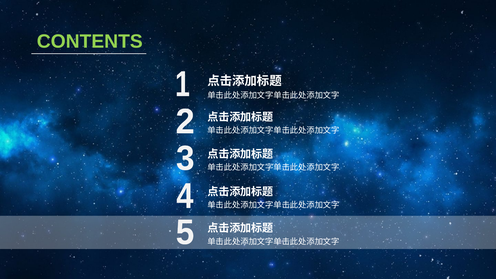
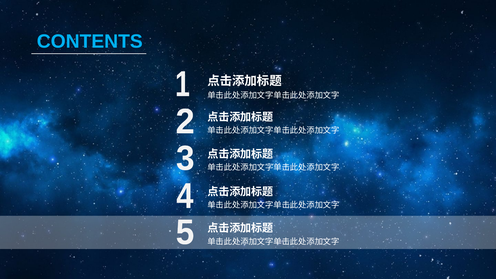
CONTENTS colour: light green -> light blue
